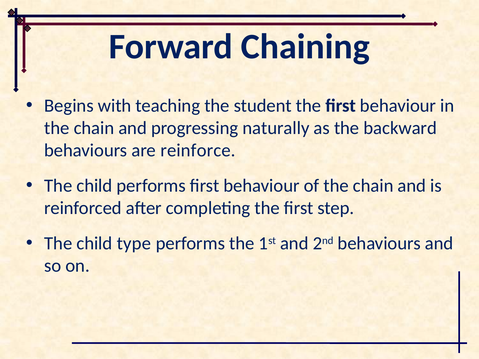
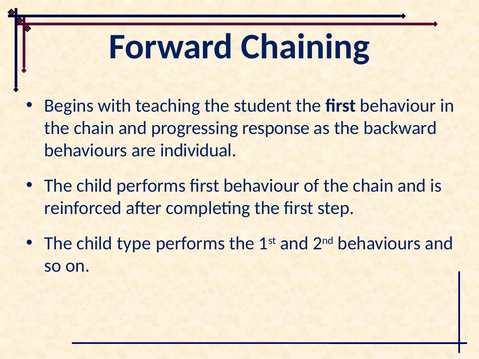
naturally: naturally -> response
reinforce: reinforce -> individual
